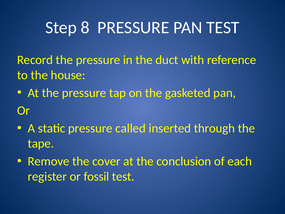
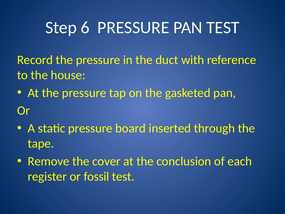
8: 8 -> 6
called: called -> board
